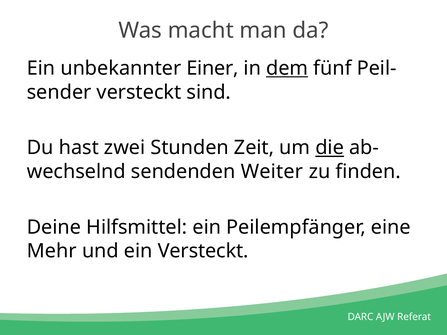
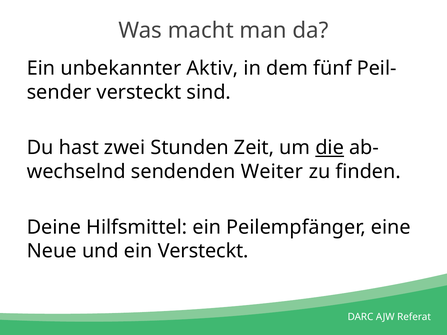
Einer: Einer -> Aktiv
dem underline: present -> none
Mehr: Mehr -> Neue
